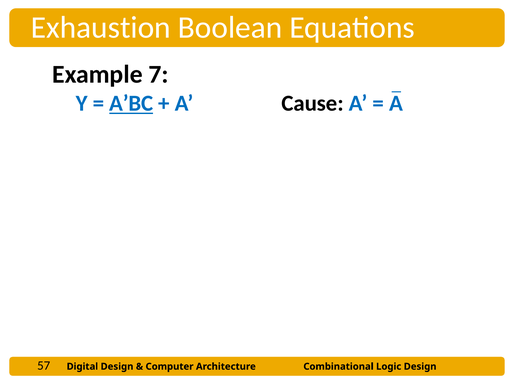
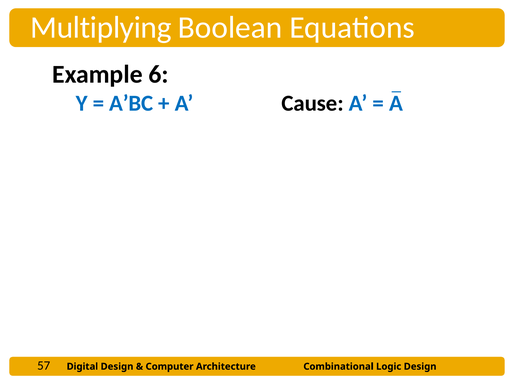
Exhaustion: Exhaustion -> Multiplying
7: 7 -> 6
A’BC underline: present -> none
